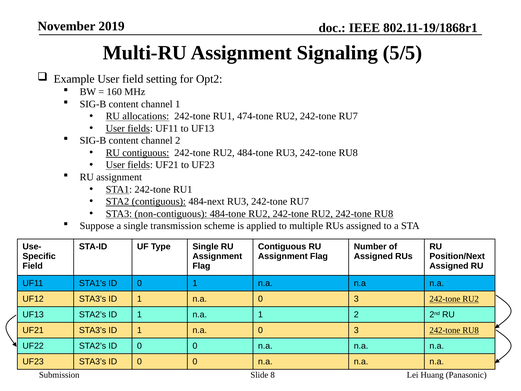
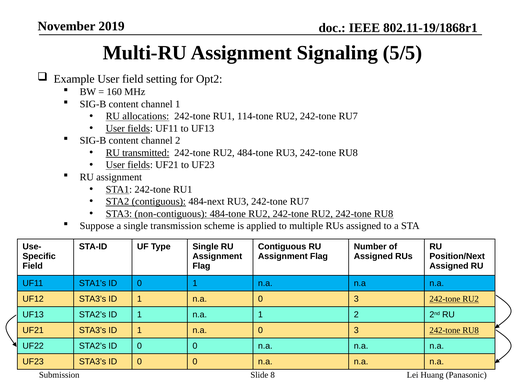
474-tone: 474-tone -> 114-tone
RU contiguous: contiguous -> transmitted
